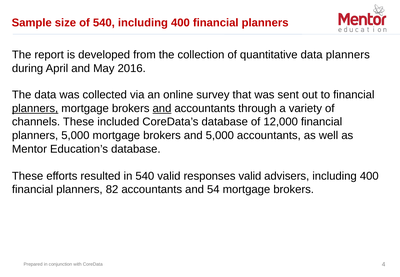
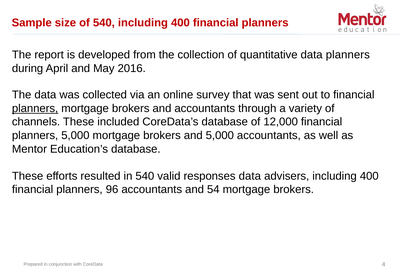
and at (162, 108) underline: present -> none
responses valid: valid -> data
82: 82 -> 96
